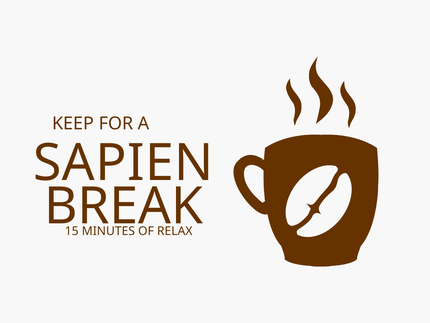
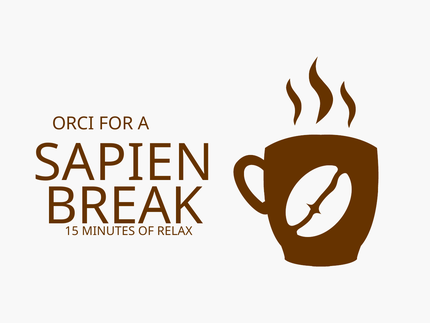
KEEP: KEEP -> ORCI
